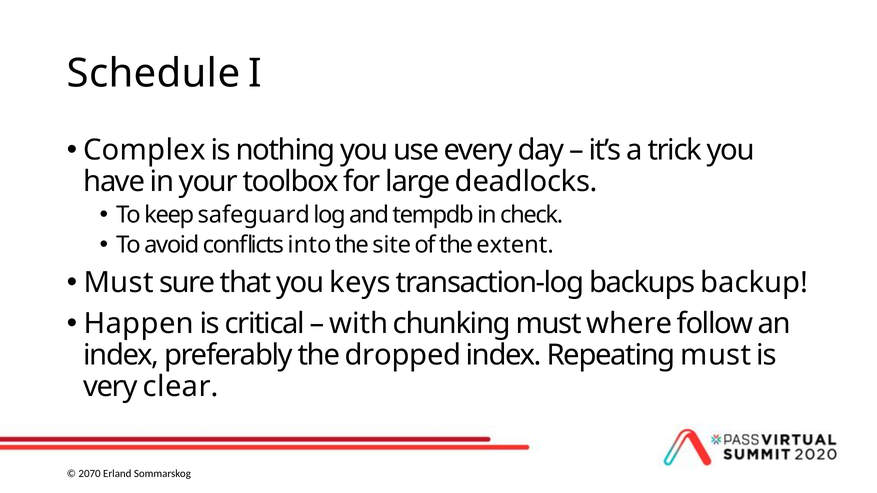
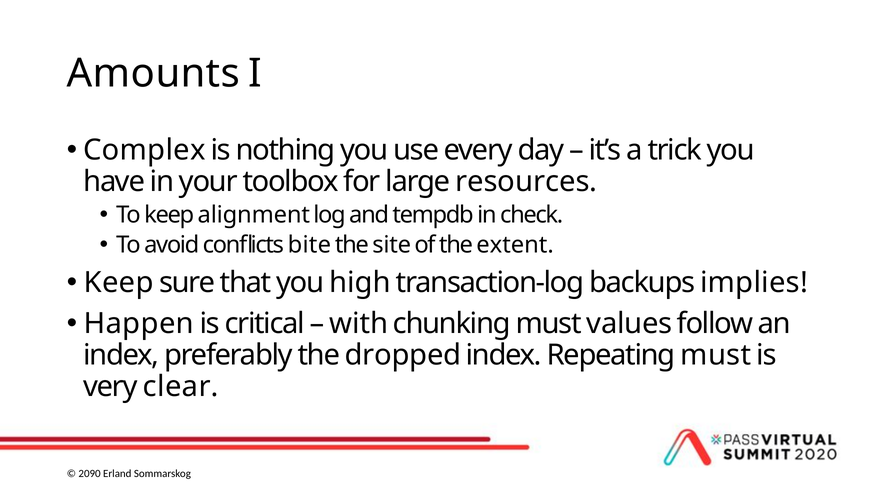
Schedule: Schedule -> Amounts
deadlocks: deadlocks -> resources
safeguard: safeguard -> alignment
into: into -> bite
Must at (119, 283): Must -> Keep
keys: keys -> high
backup: backup -> implies
where: where -> values
2070: 2070 -> 2090
